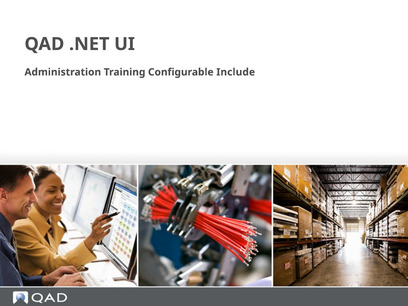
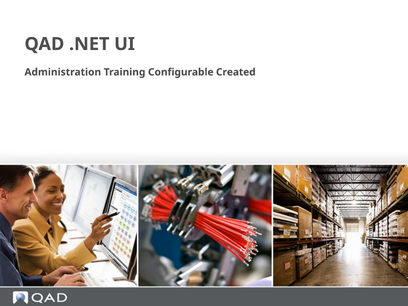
Include: Include -> Created
